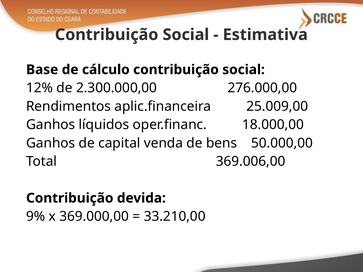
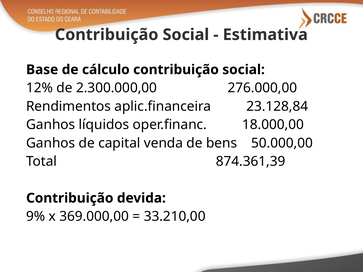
25.009,00: 25.009,00 -> 23.128,84
369.006,00: 369.006,00 -> 874.361,39
